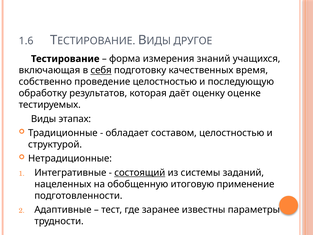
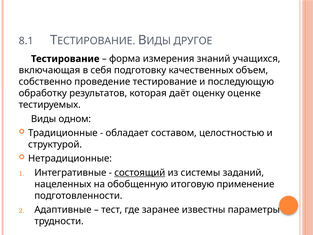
1.6: 1.6 -> 8.1
себя underline: present -> none
время: время -> объем
проведение целостностью: целостностью -> тестирование
этапах: этапах -> одном
